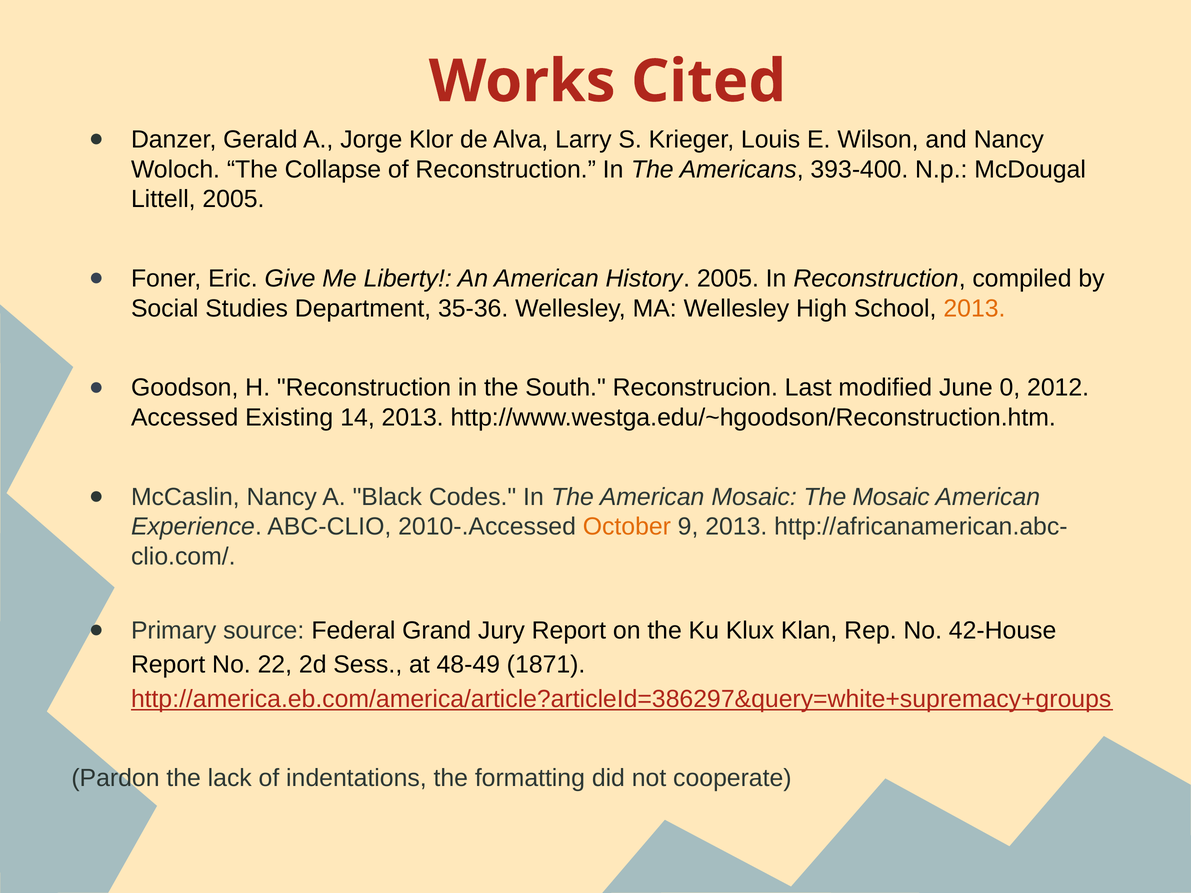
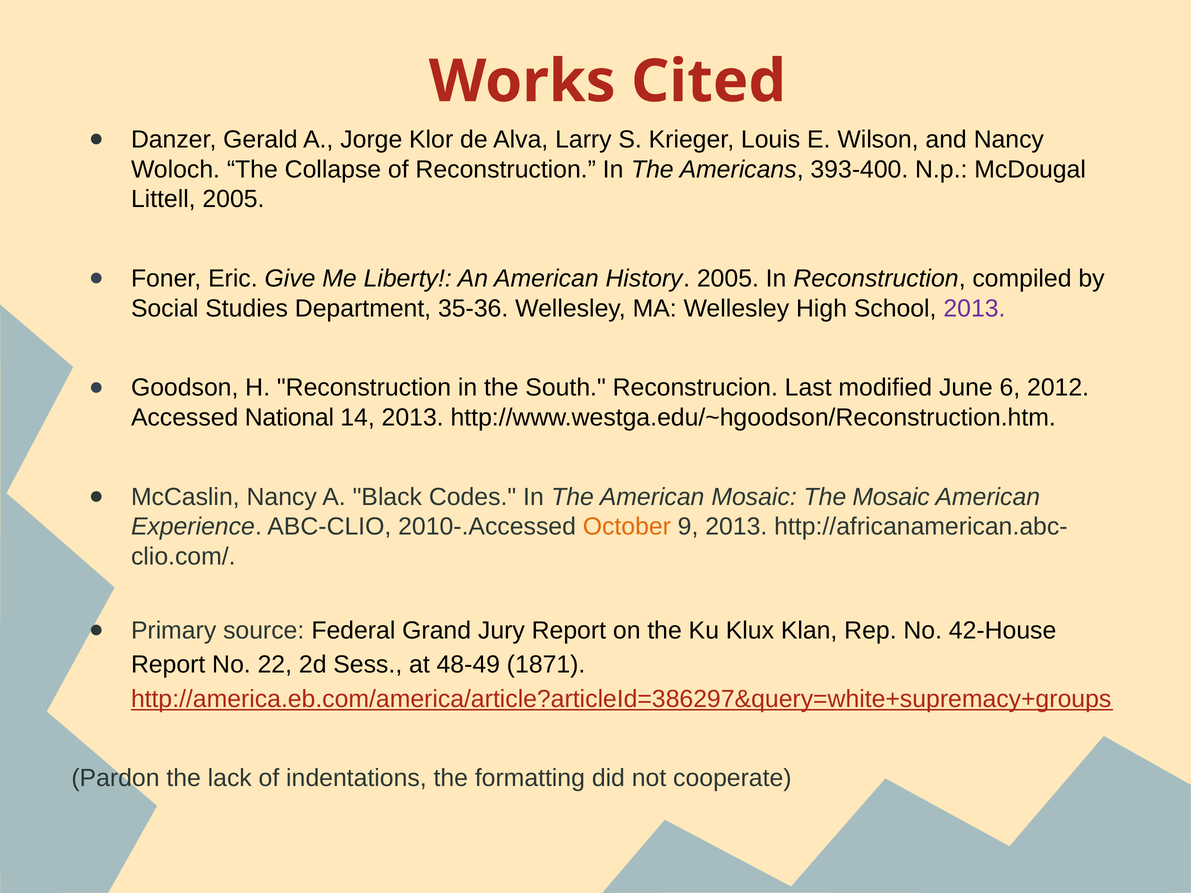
2013 at (974, 308) colour: orange -> purple
0: 0 -> 6
Existing: Existing -> National
